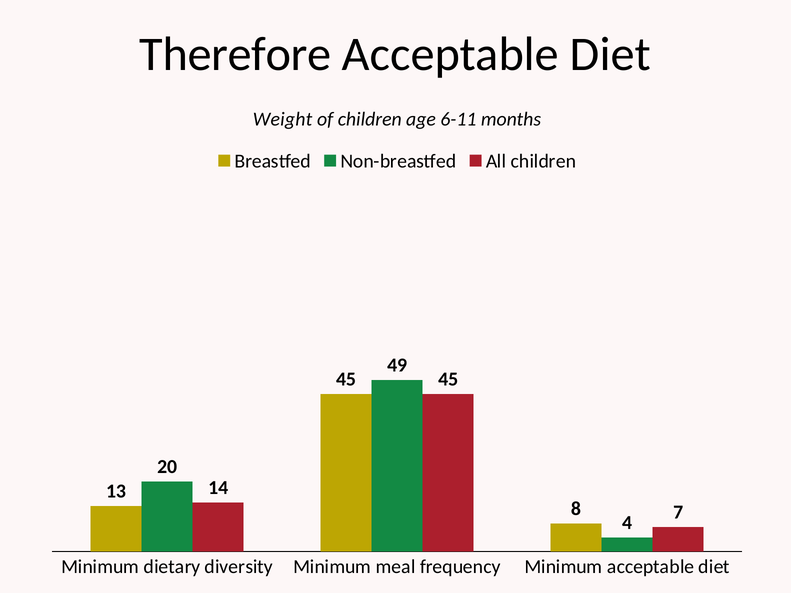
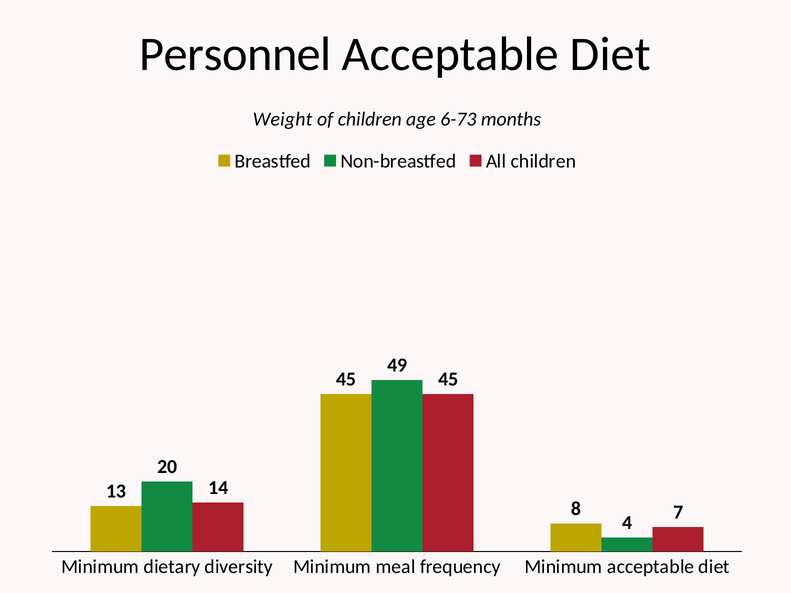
Therefore: Therefore -> Personnel
6-11: 6-11 -> 6-73
